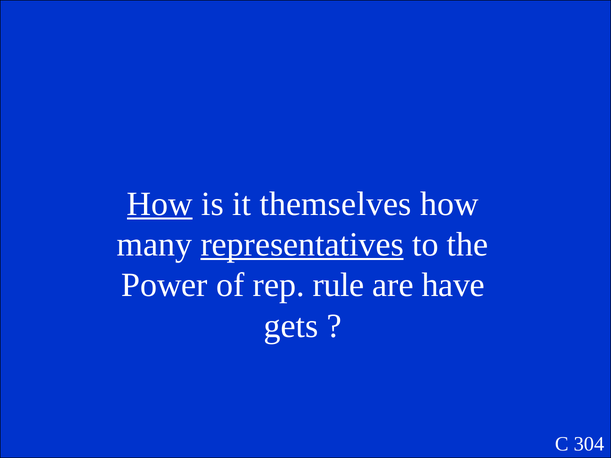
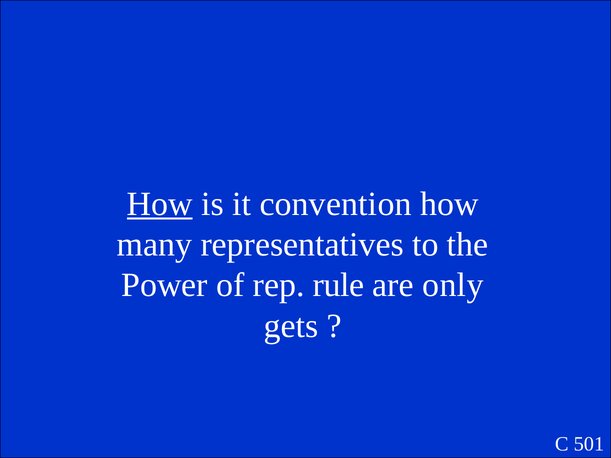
themselves: themselves -> convention
representatives underline: present -> none
have: have -> only
304: 304 -> 501
